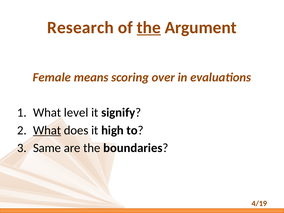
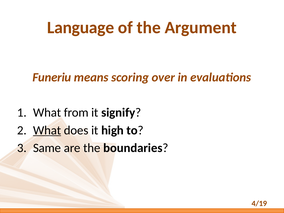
Research: Research -> Language
the at (149, 27) underline: present -> none
Female: Female -> Funeriu
level: level -> from
